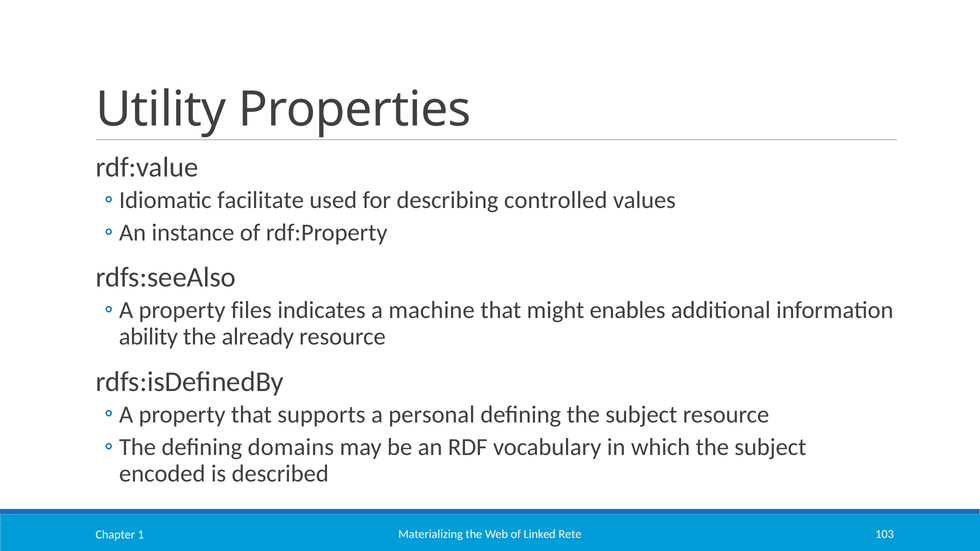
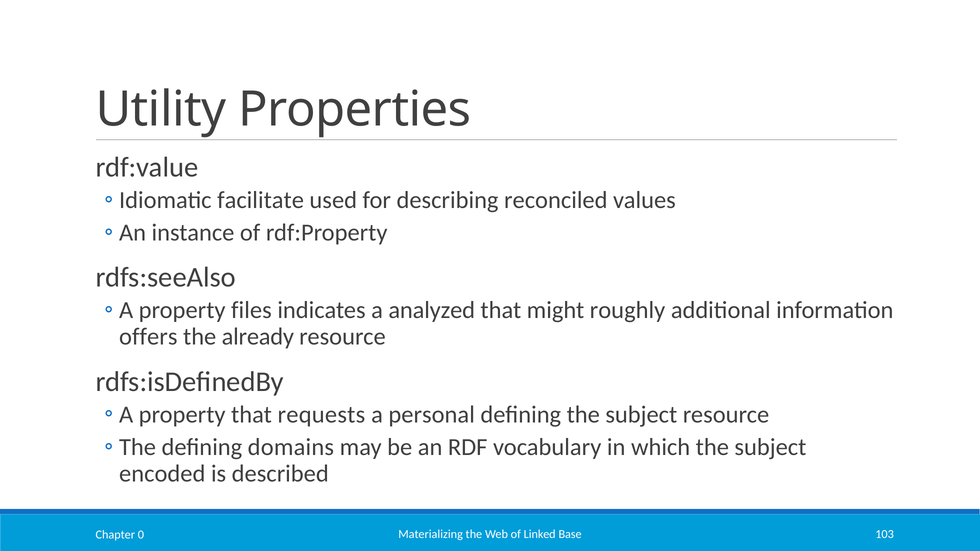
controlled: controlled -> reconciled
machine: machine -> analyzed
enables: enables -> roughly
ability: ability -> offers
supports: supports -> requests
Rete: Rete -> Base
1: 1 -> 0
